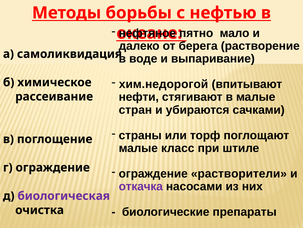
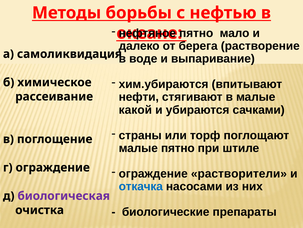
хим.недорогой: хим.недорогой -> хим.убираются
стран: стран -> какой
малые класс: класс -> пятно
откачка colour: purple -> blue
